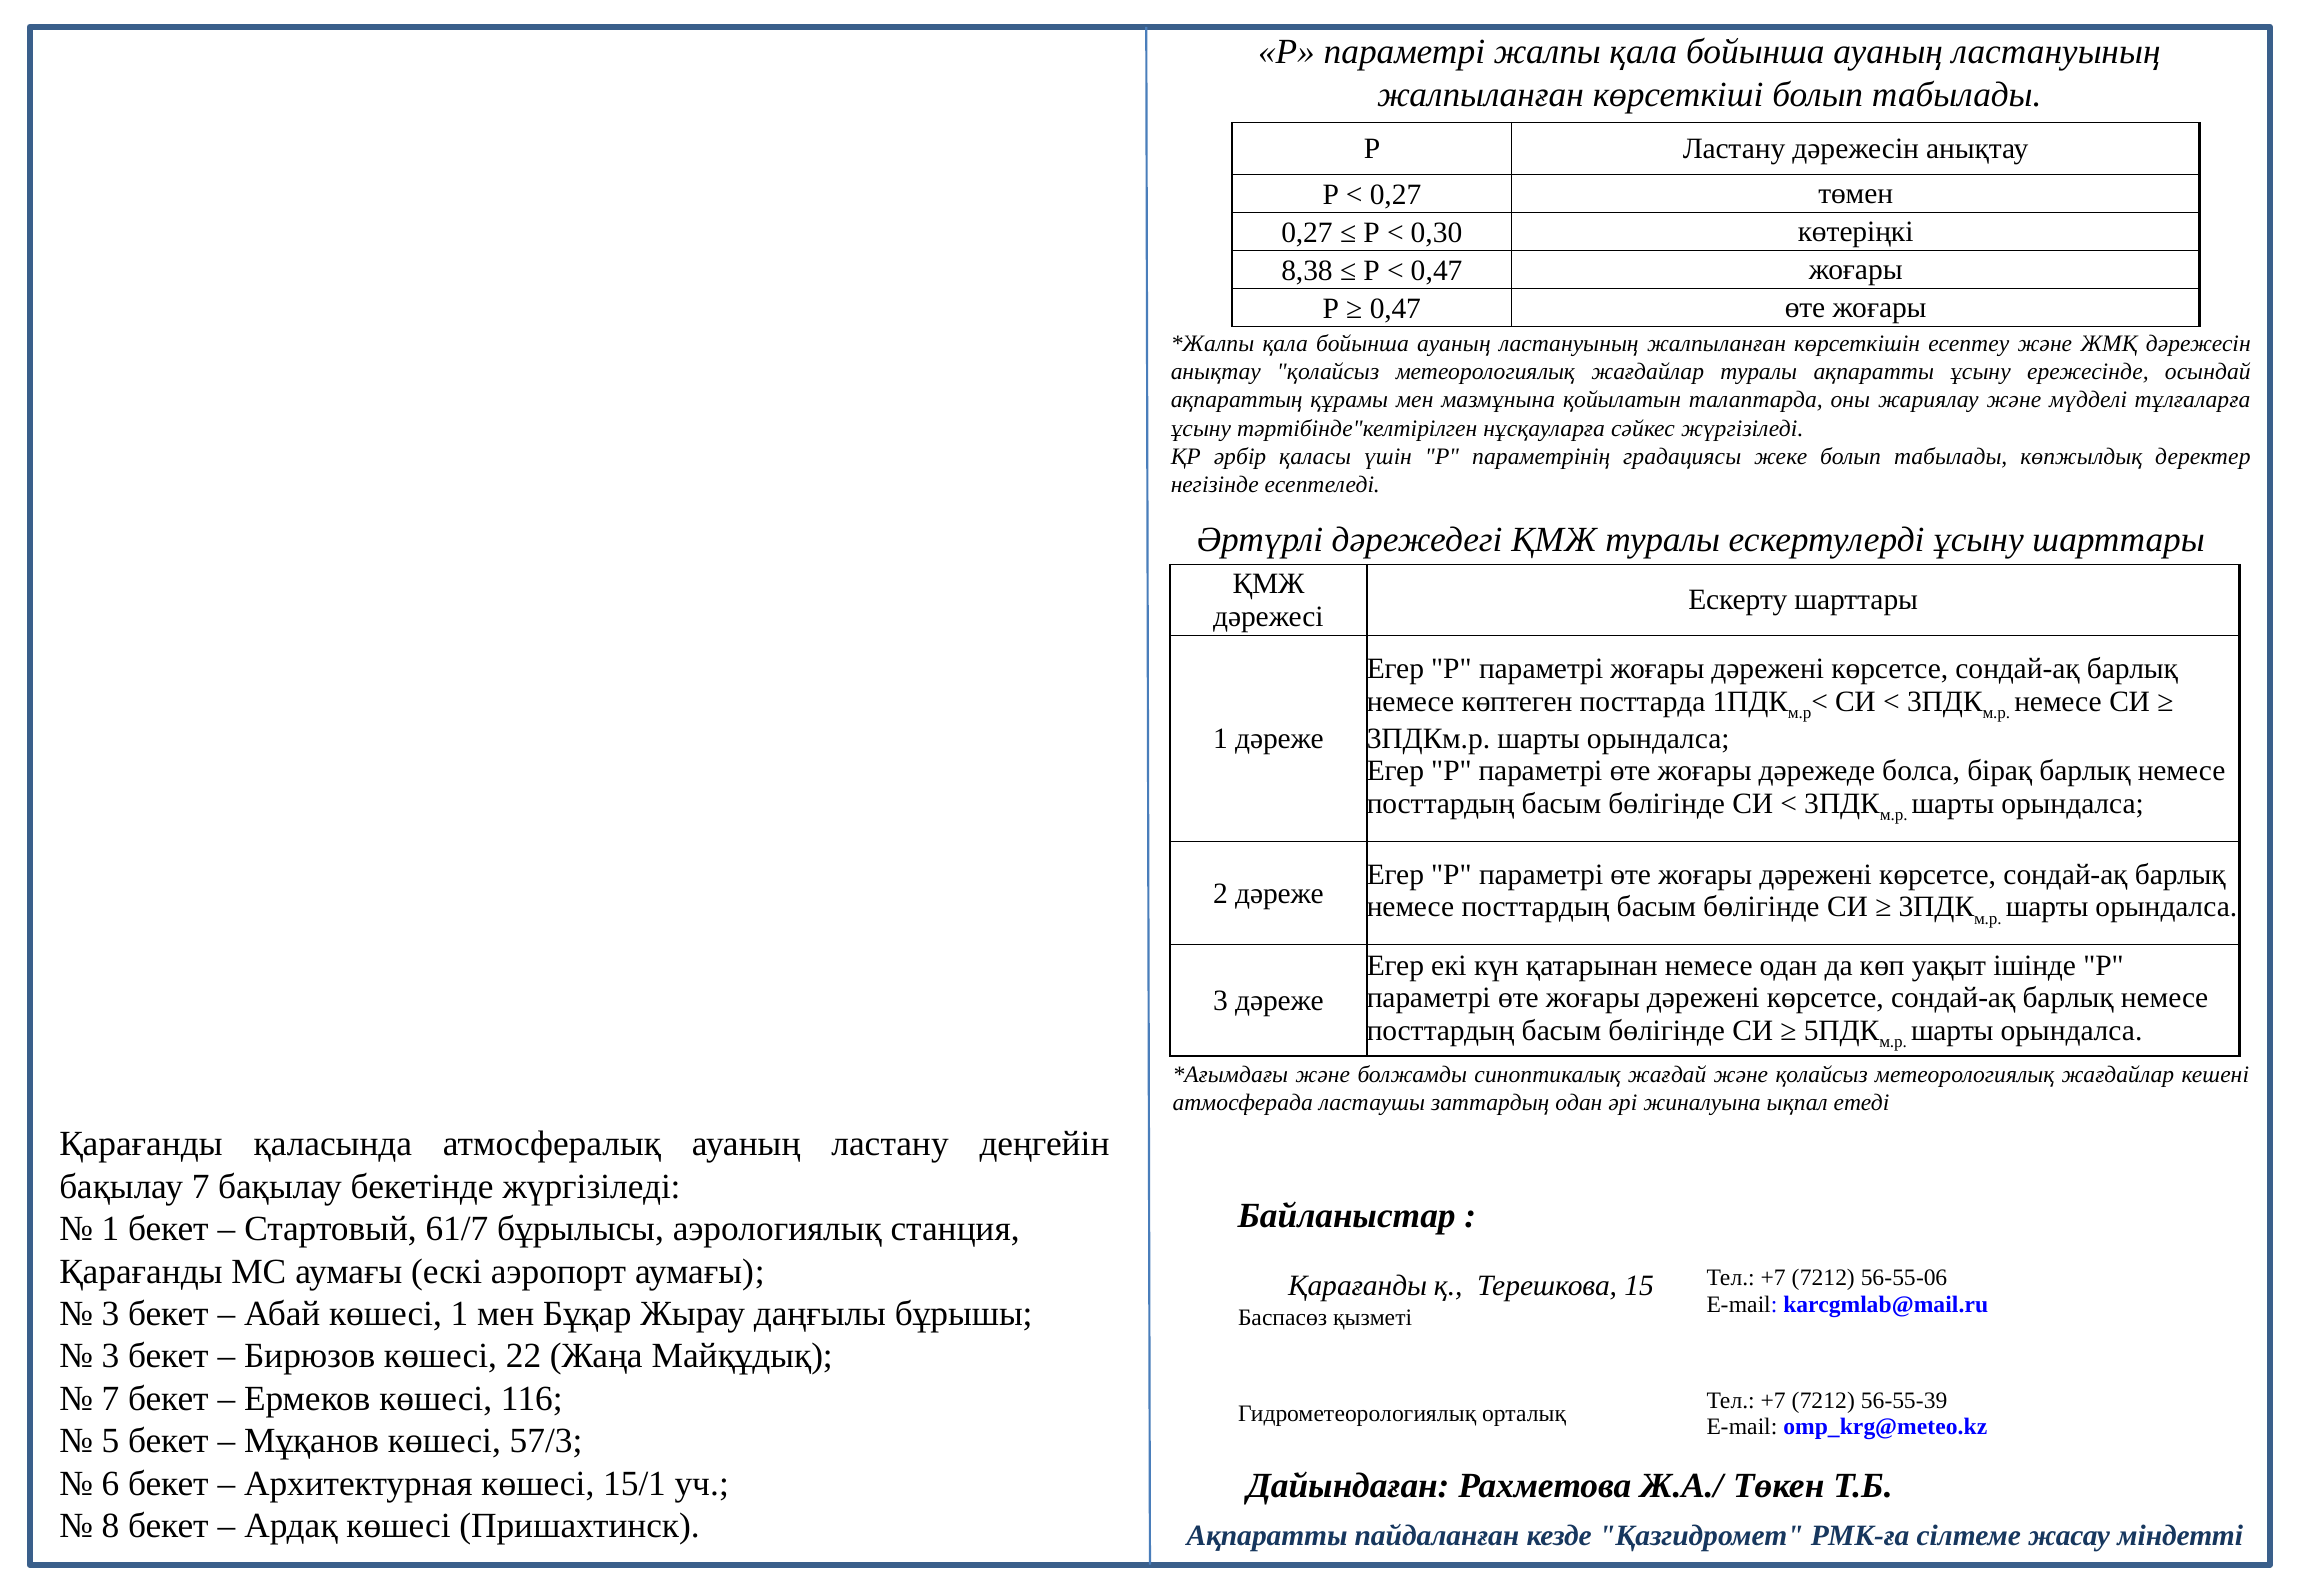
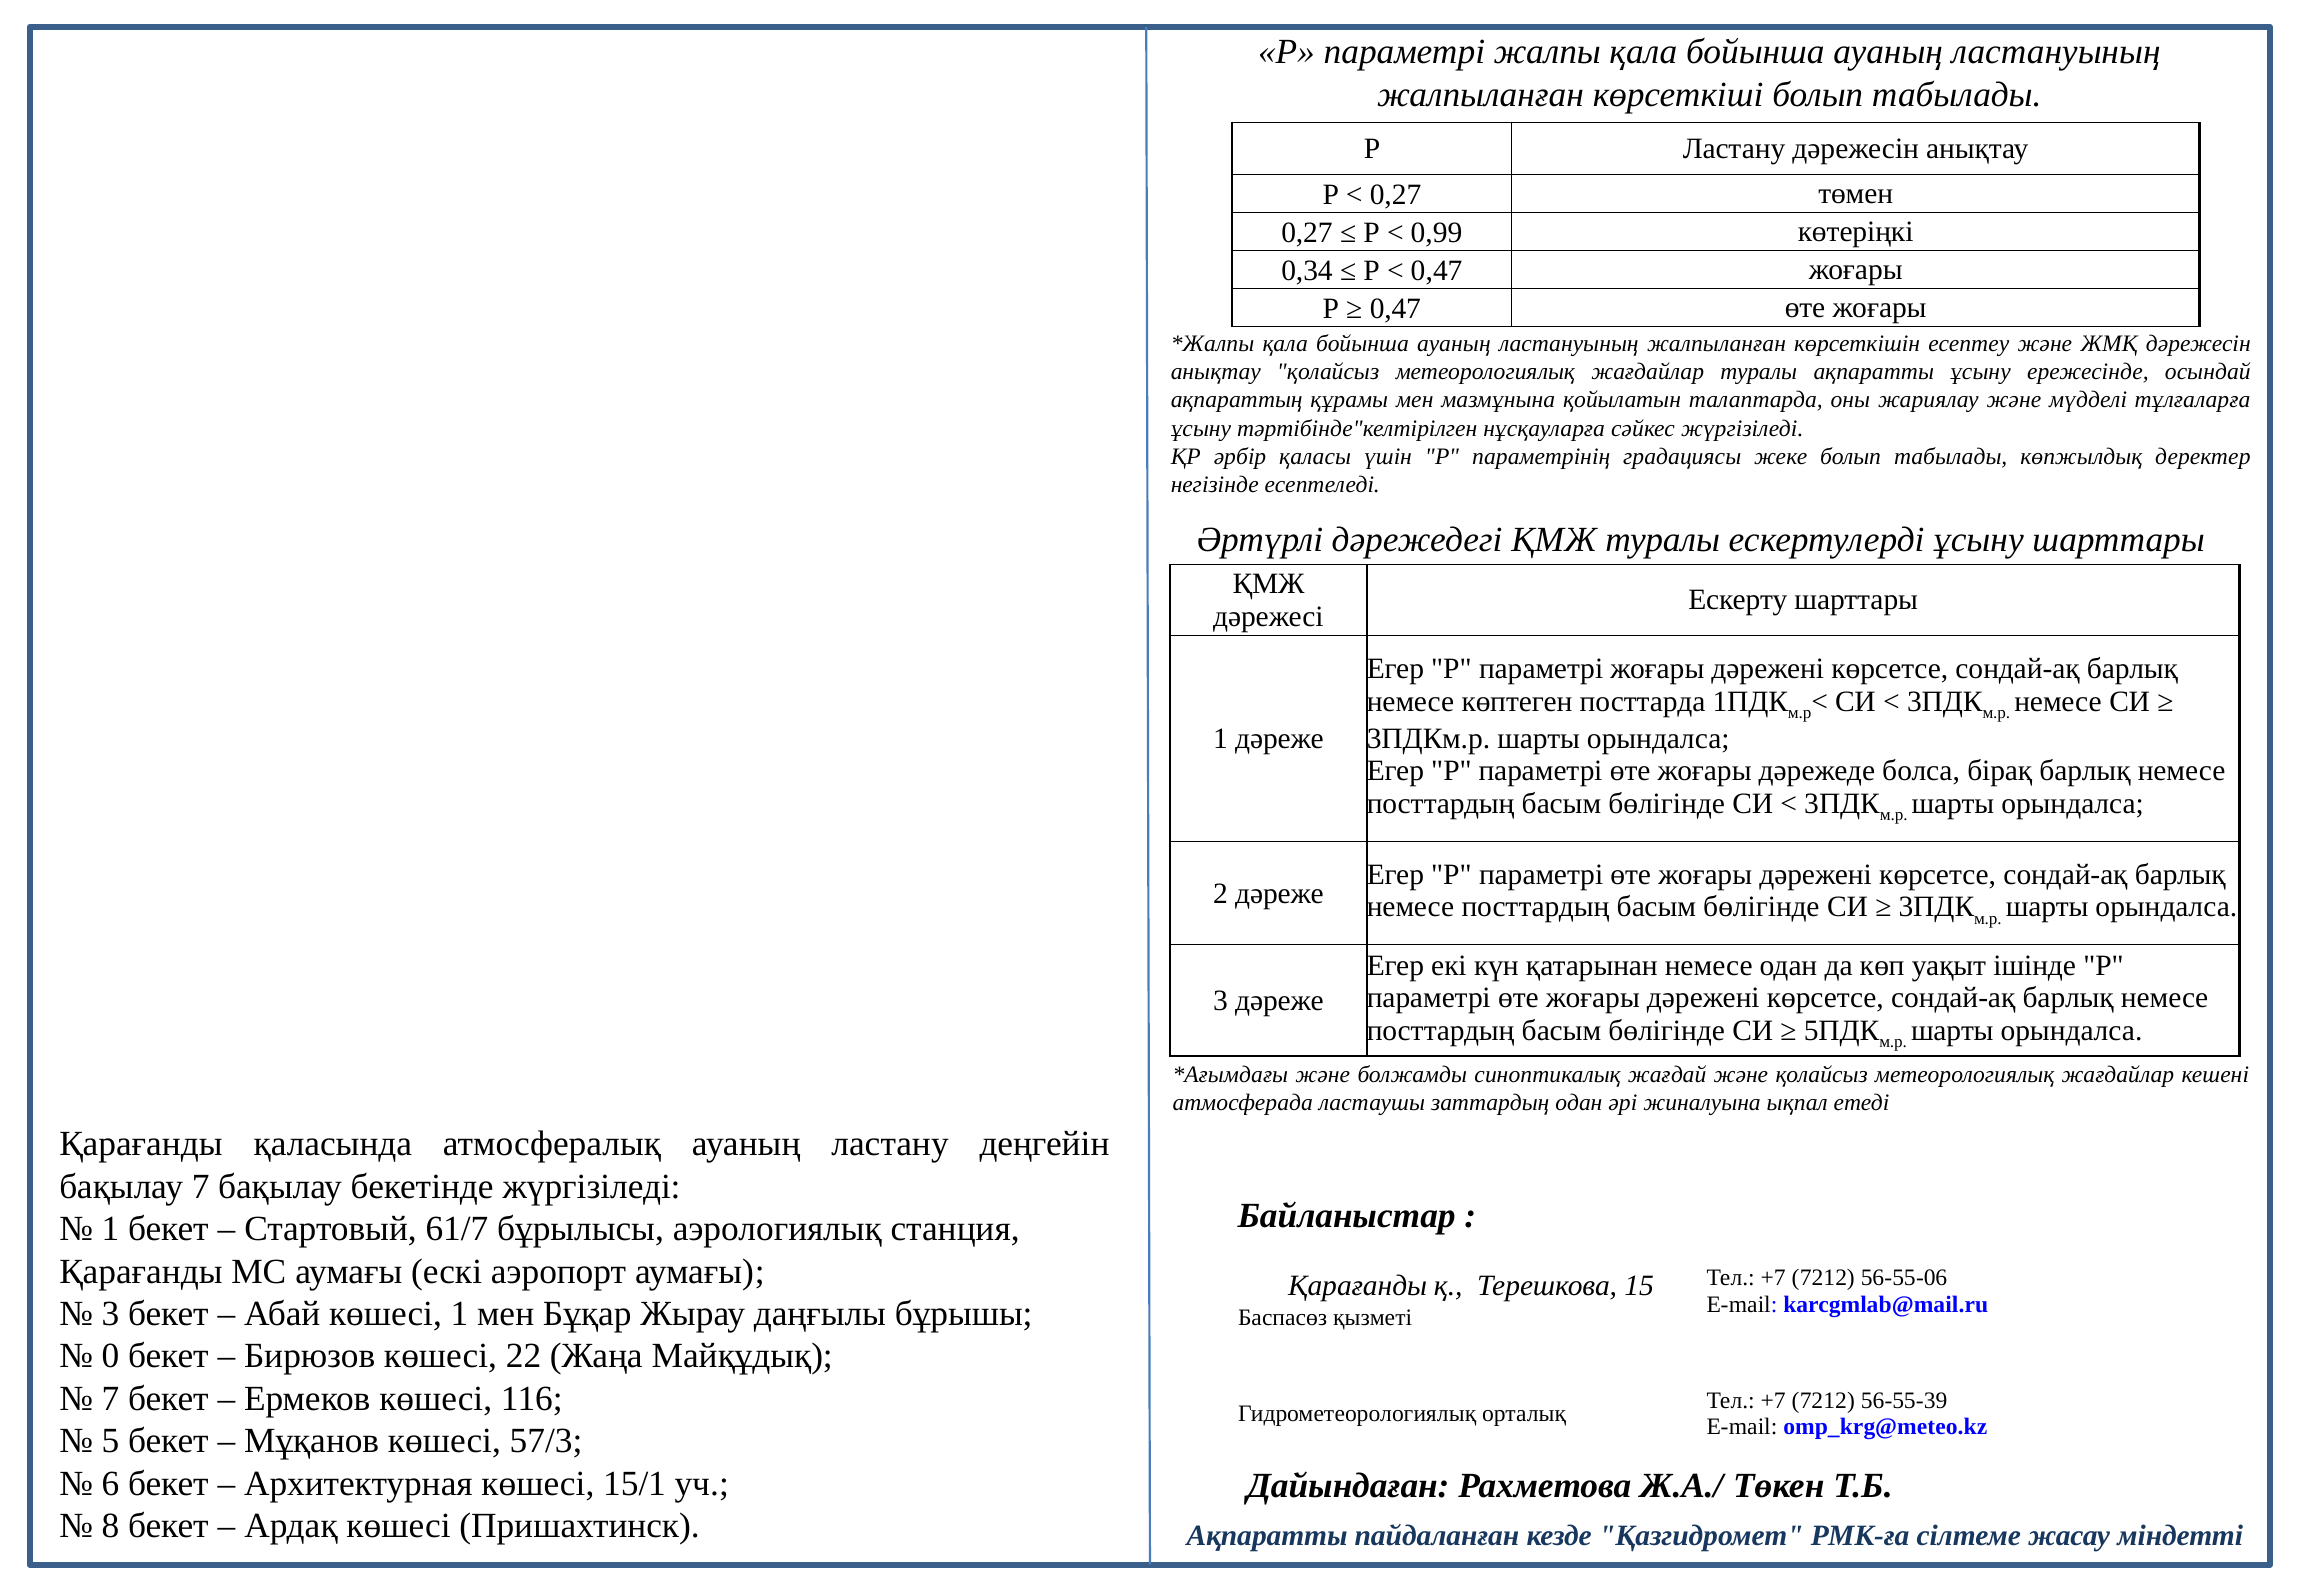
0,30: 0,30 -> 0,99
8,38: 8,38 -> 0,34
3 at (111, 1357): 3 -> 0
